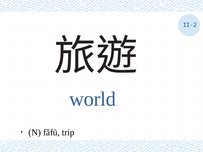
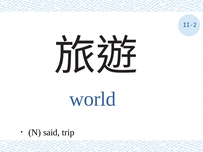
fǎfū: fǎfū -> said
